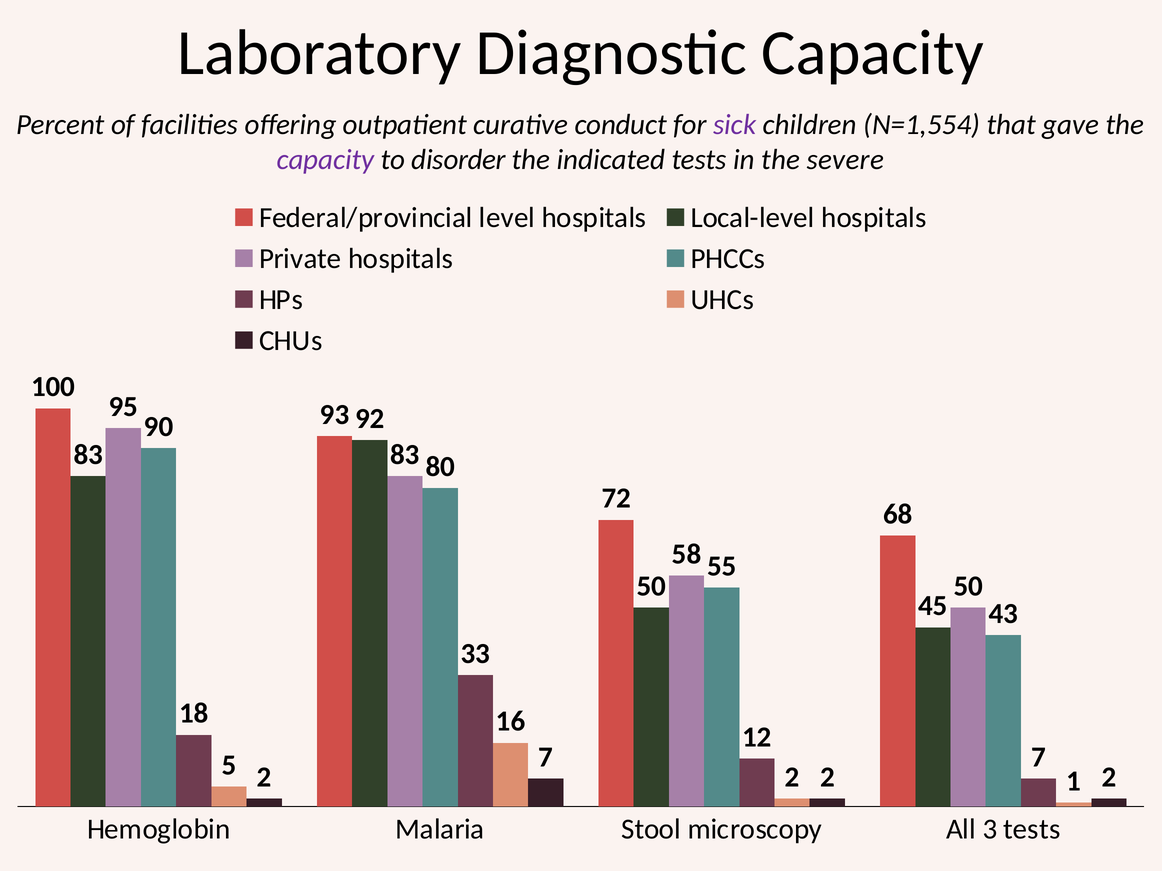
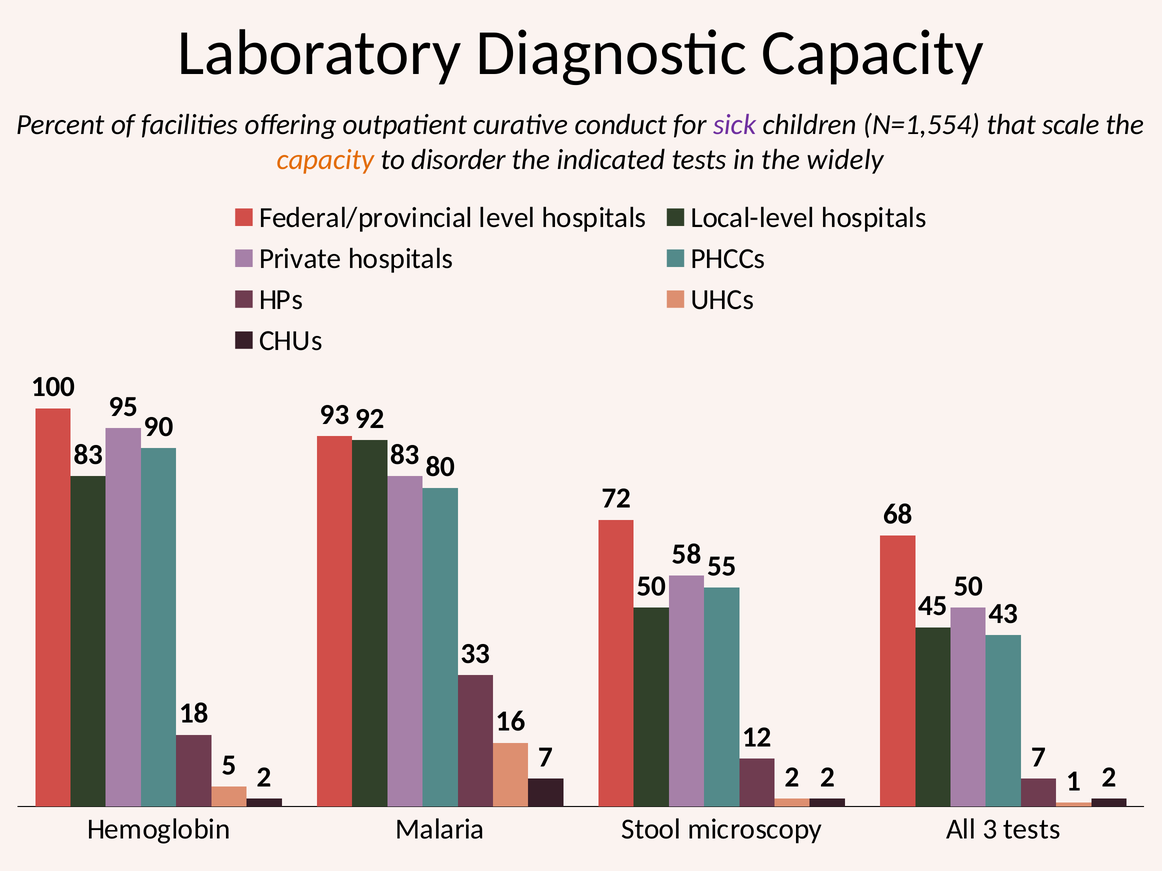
gave: gave -> scale
capacity at (325, 160) colour: purple -> orange
severe: severe -> widely
